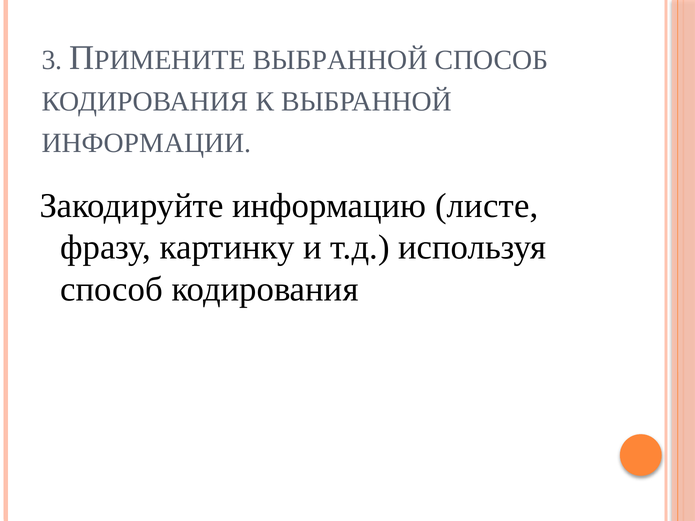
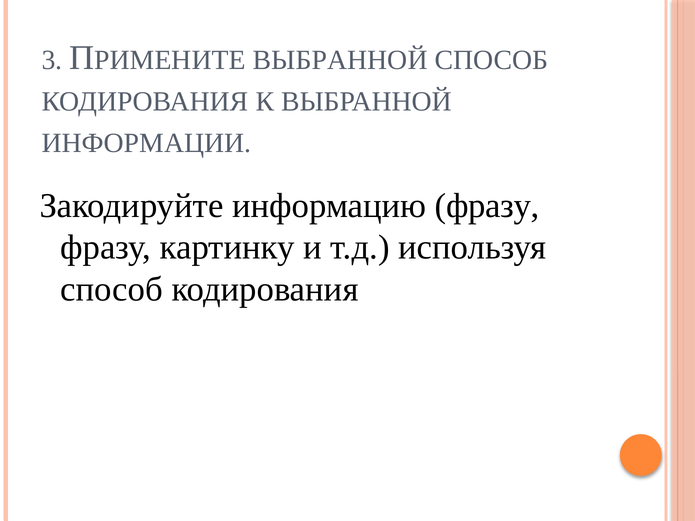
информацию листе: листе -> фразу
